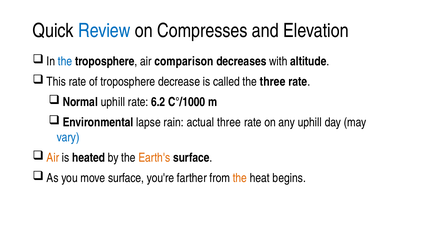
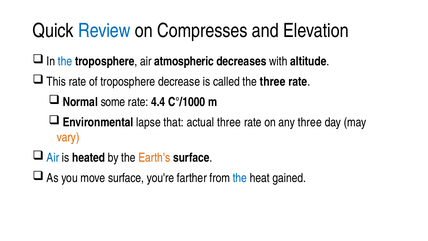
comparison: comparison -> atmospheric
Normal uphill: uphill -> some
6.2: 6.2 -> 4.4
rain: rain -> that
any uphill: uphill -> three
vary colour: blue -> orange
Air at (53, 158) colour: orange -> blue
the at (240, 178) colour: orange -> blue
begins: begins -> gained
